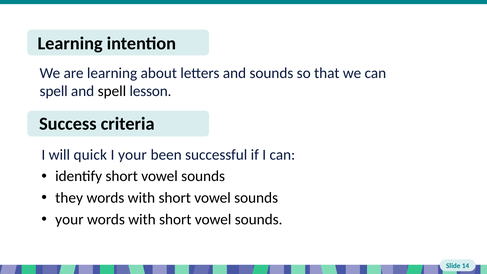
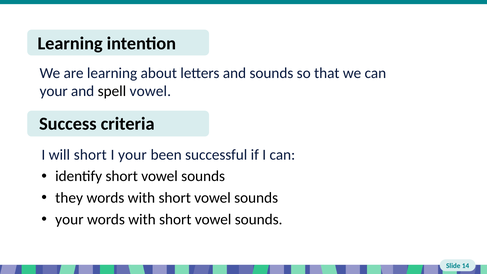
spell at (54, 91): spell -> your
spell lesson: lesson -> vowel
will quick: quick -> short
